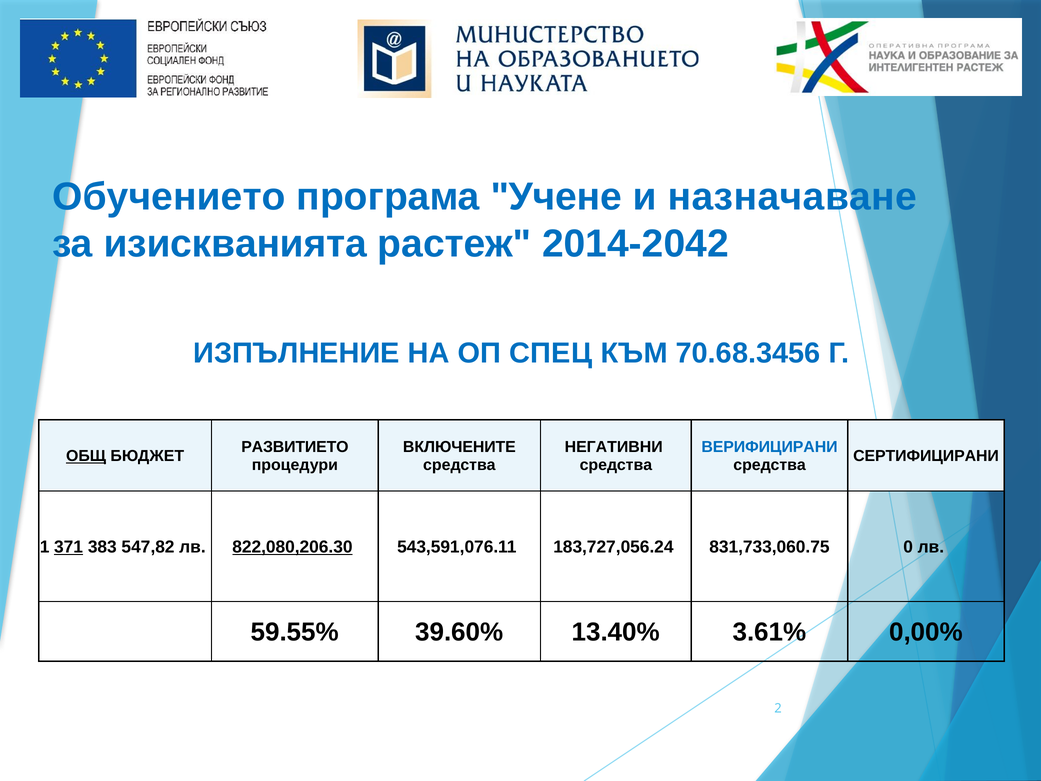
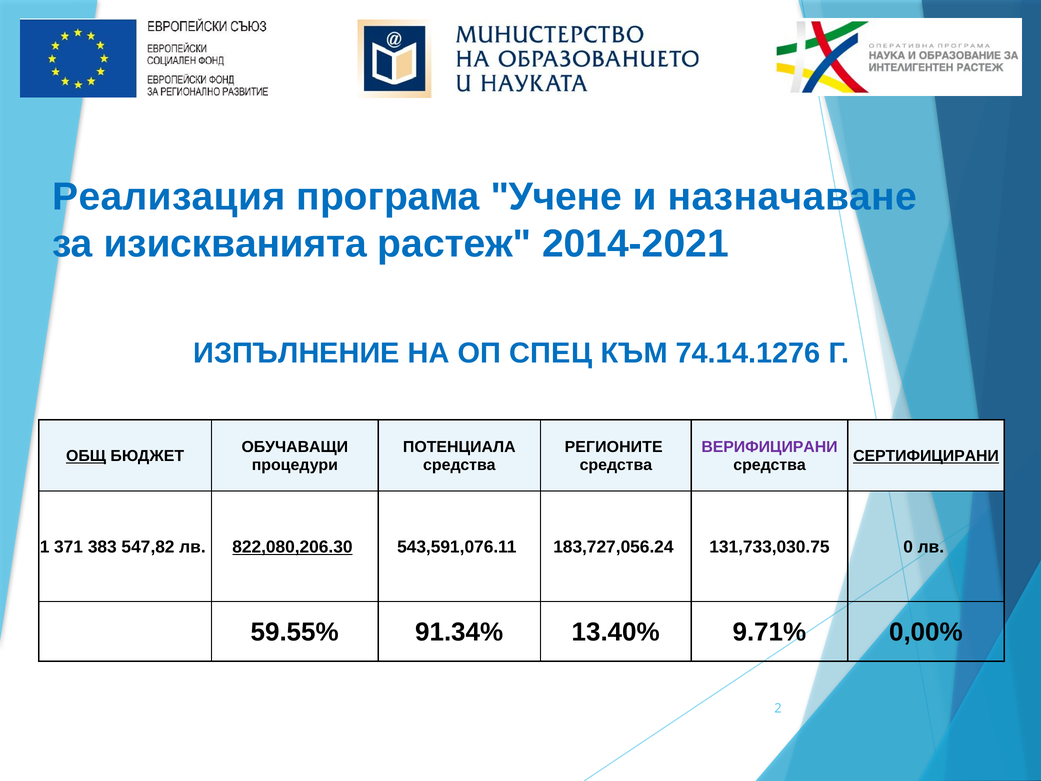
Обучението: Обучението -> Реализация
2014-2042: 2014-2042 -> 2014-2021
70.68.3456: 70.68.3456 -> 74.14.1276
РАЗВИТИЕТО: РАЗВИТИЕТО -> ОБУЧАВАЩИ
ВКЛЮЧЕНИТЕ: ВКЛЮЧЕНИТЕ -> ПОТЕНЦИАЛА
НЕГАТИВНИ: НЕГАТИВНИ -> РЕГИОНИТЕ
ВЕРИФИЦИРАНИ colour: blue -> purple
СЕРТИФИЦИРАНИ underline: none -> present
371 underline: present -> none
831,733,060.75: 831,733,060.75 -> 131,733,030.75
39.60%: 39.60% -> 91.34%
3.61%: 3.61% -> 9.71%
